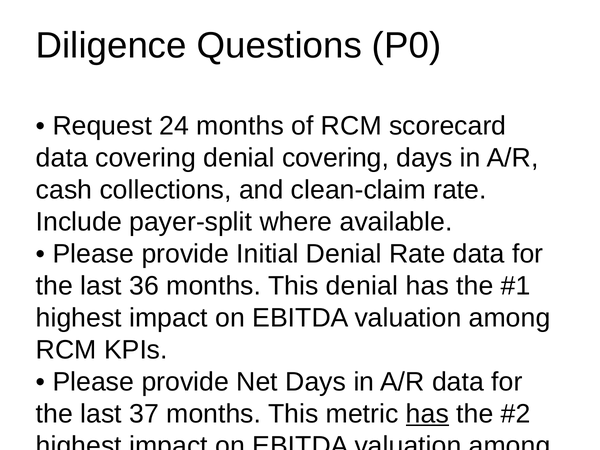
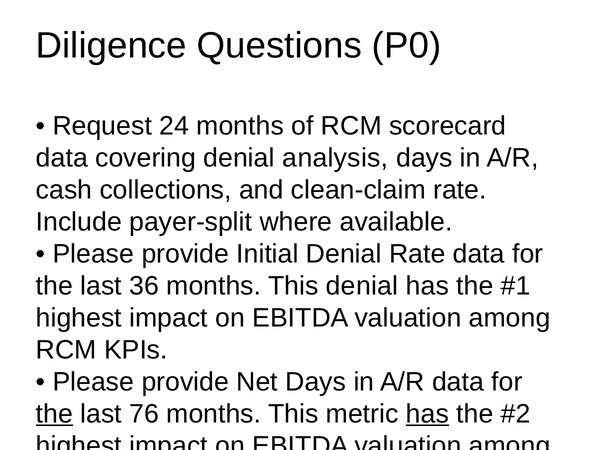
denial covering: covering -> analysis
the at (54, 414) underline: none -> present
37: 37 -> 76
